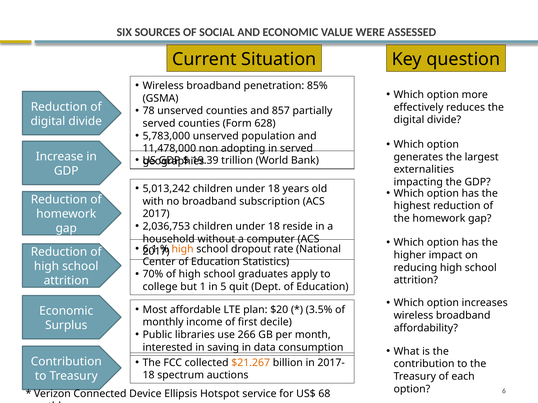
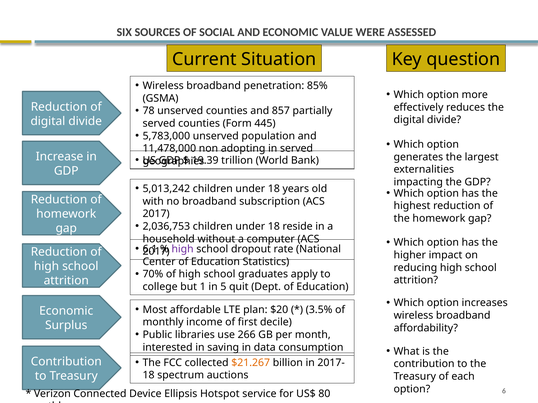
628: 628 -> 445
high at (183, 249) colour: orange -> purple
68: 68 -> 80
